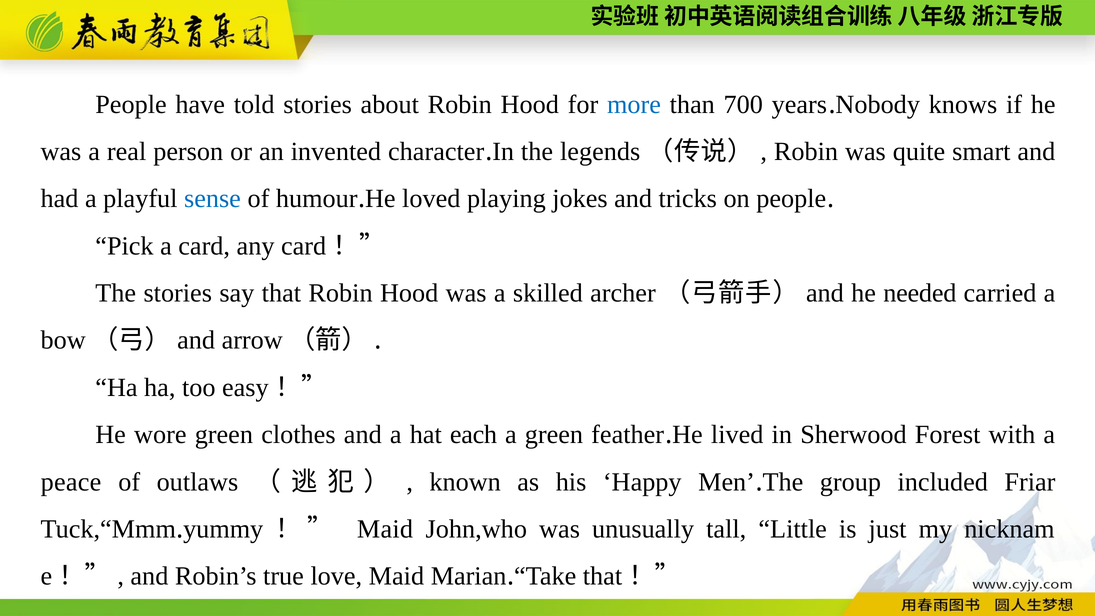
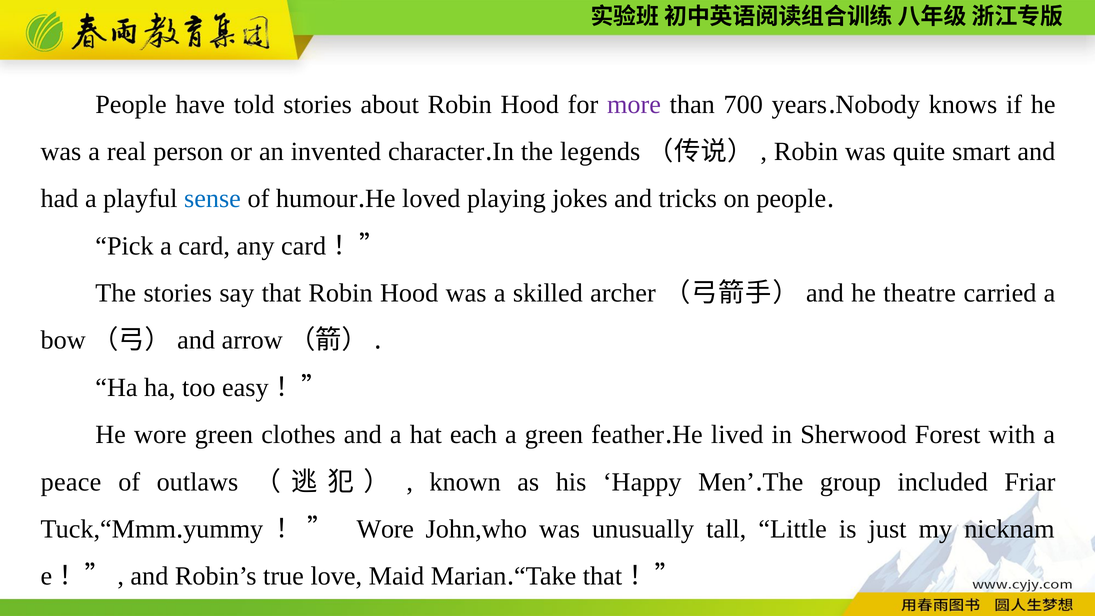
more colour: blue -> purple
needed: needed -> theatre
Maid at (385, 529): Maid -> Wore
